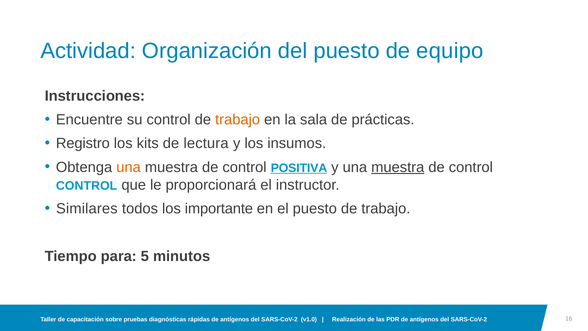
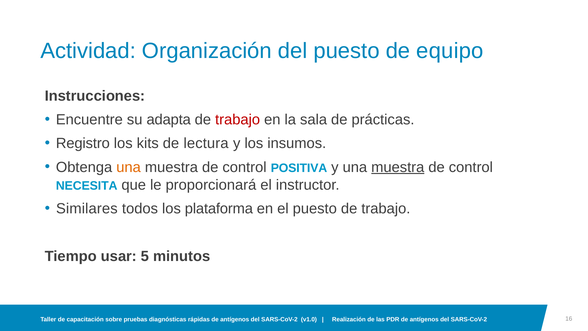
su control: control -> adapta
trabajo at (238, 120) colour: orange -> red
POSITIVA underline: present -> none
CONTROL at (87, 186): CONTROL -> NECESITA
importante: importante -> plataforma
para: para -> usar
